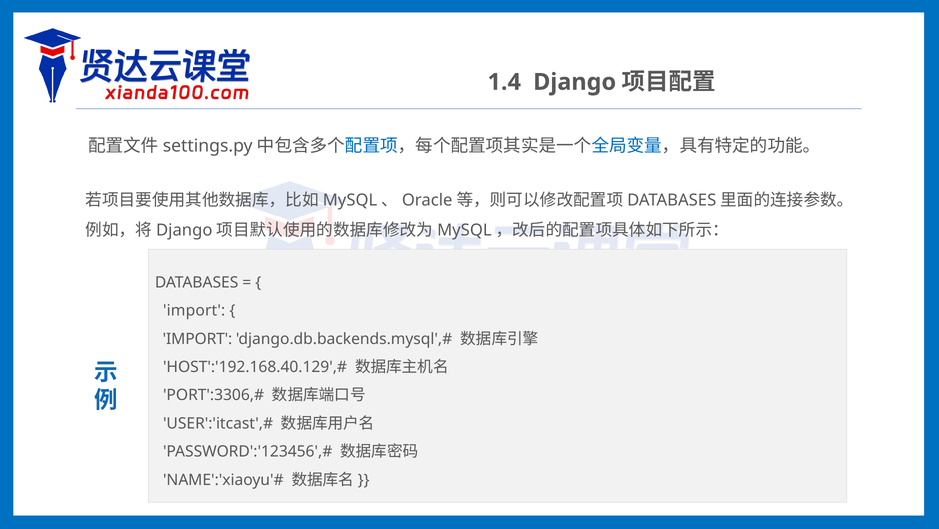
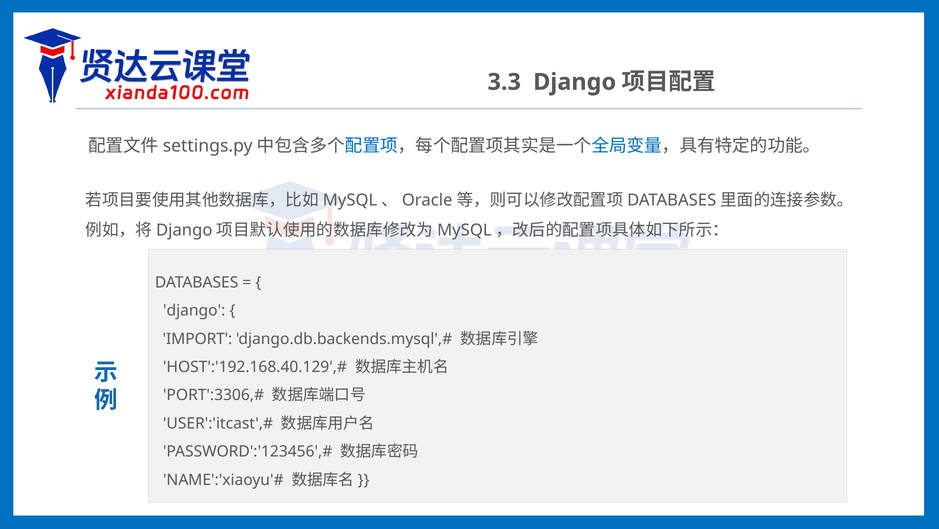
1.4: 1.4 -> 3.3
import at (194, 310): import -> django
